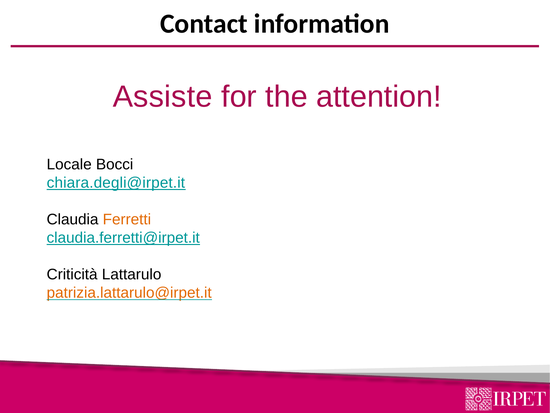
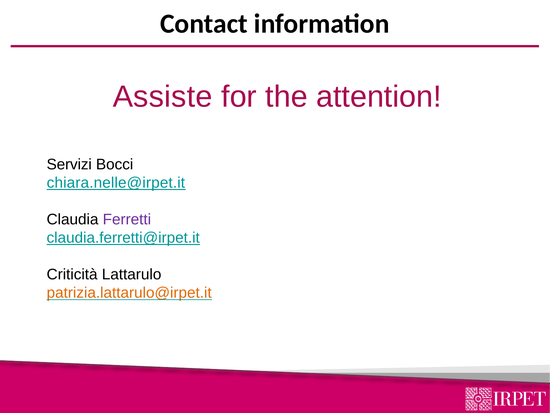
Locale: Locale -> Servizi
chiara.degli@irpet.it: chiara.degli@irpet.it -> chiara.nelle@irpet.it
Ferretti colour: orange -> purple
